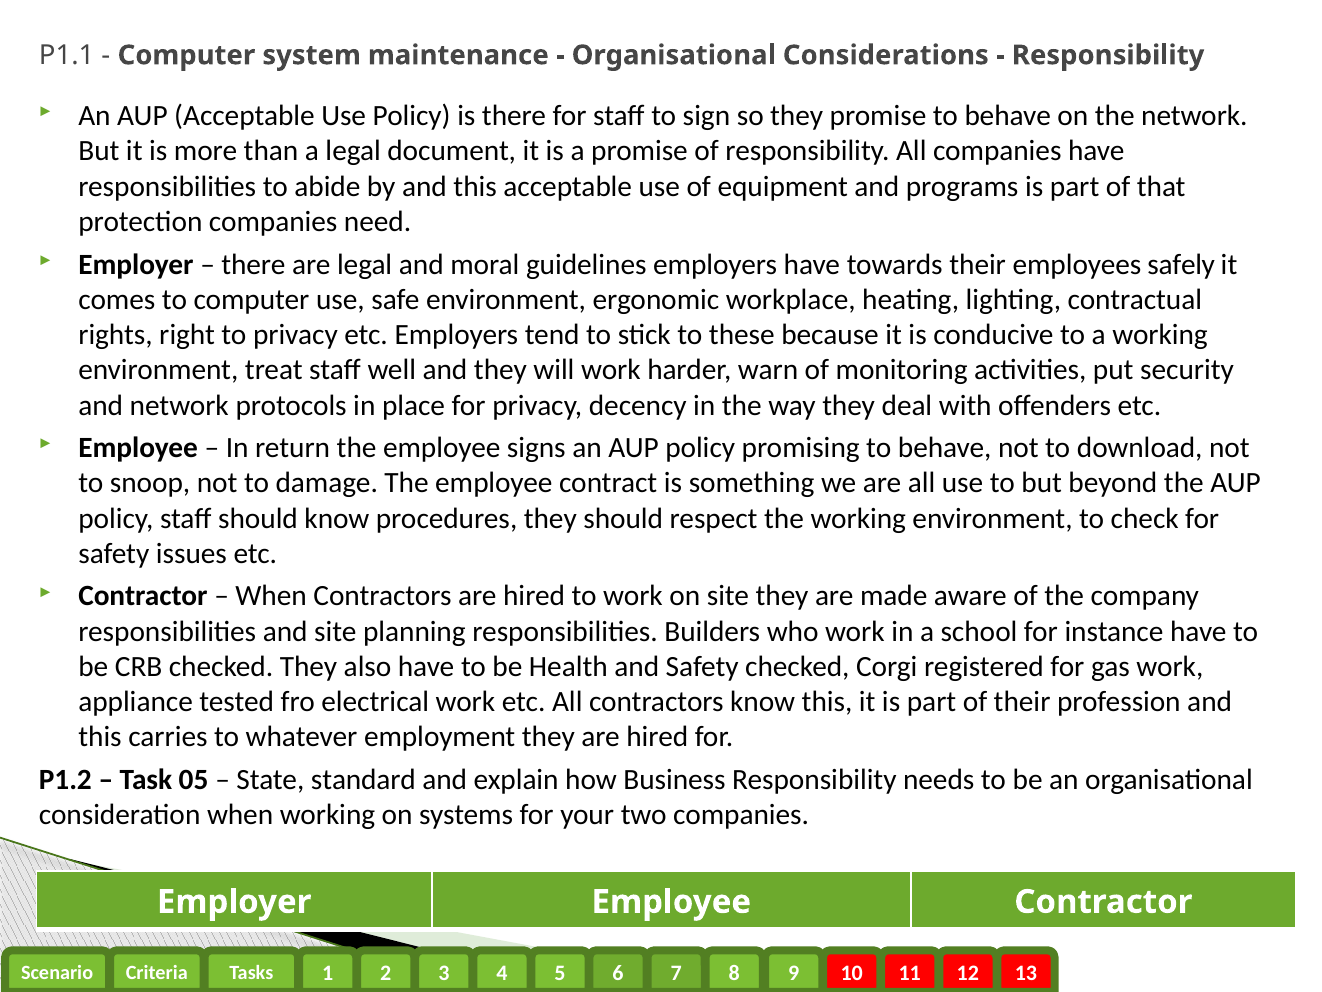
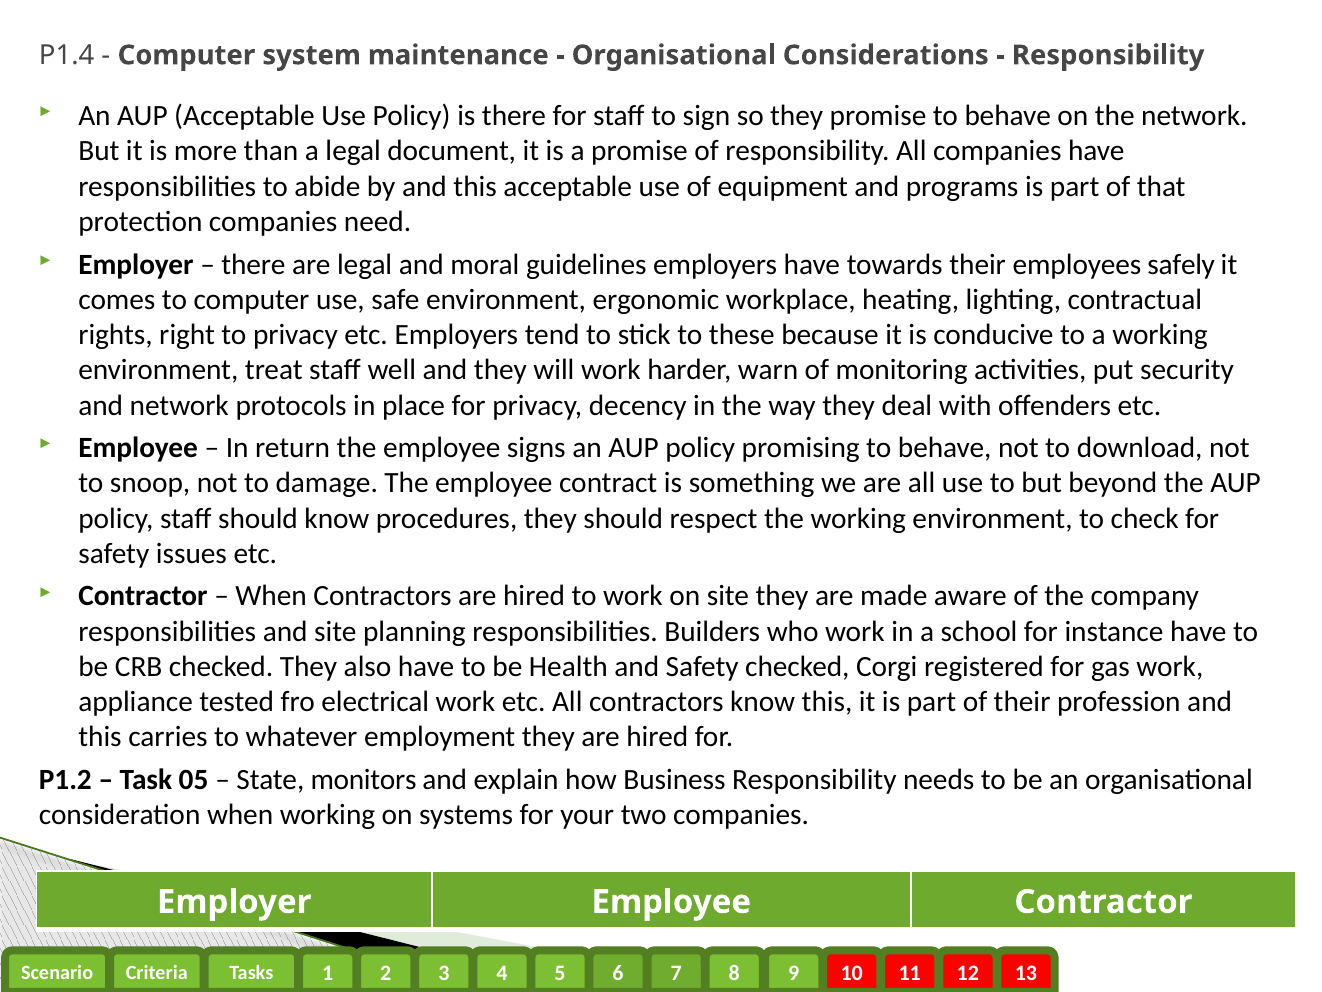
P1.1: P1.1 -> P1.4
standard: standard -> monitors
